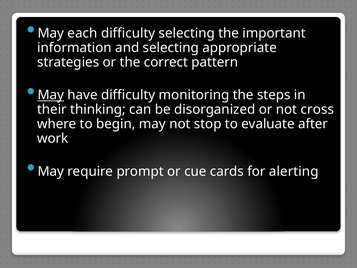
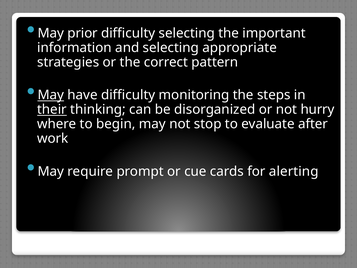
each: each -> prior
their underline: none -> present
cross: cross -> hurry
